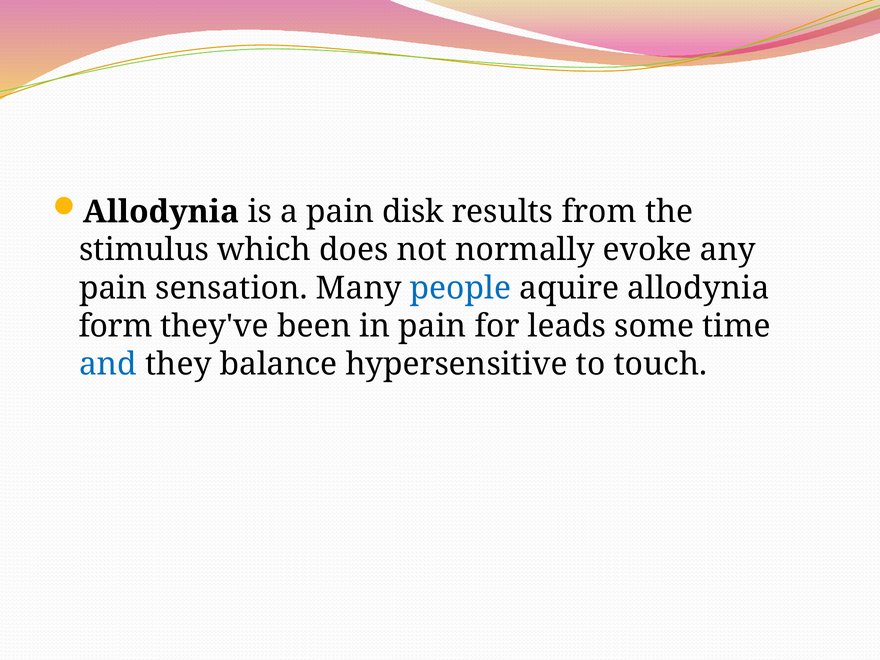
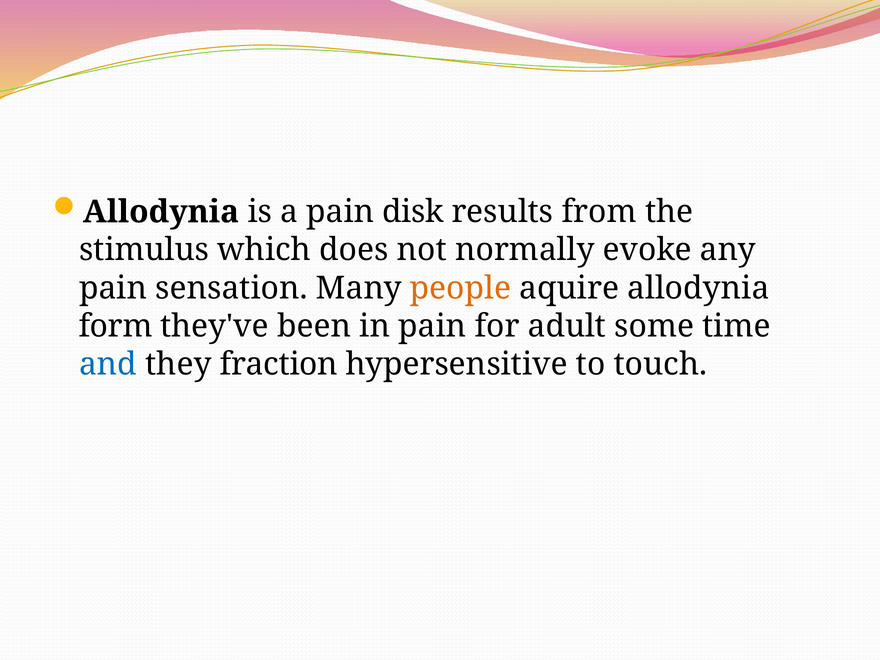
people colour: blue -> orange
leads: leads -> adult
balance: balance -> fraction
